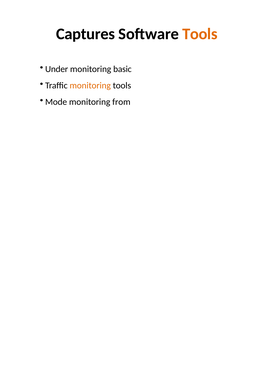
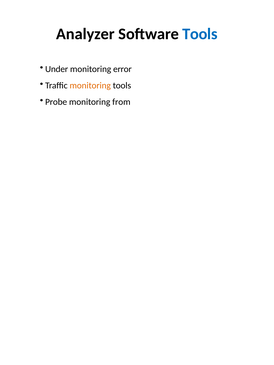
Captures: Captures -> Analyzer
Tools at (200, 34) colour: orange -> blue
basic: basic -> error
Mode: Mode -> Probe
